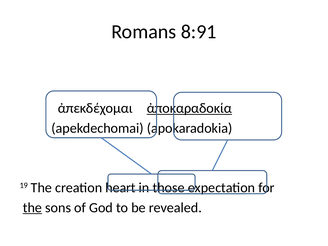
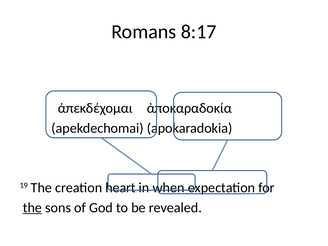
8:91: 8:91 -> 8:17
ἀποκαραδοκία underline: present -> none
those: those -> when
